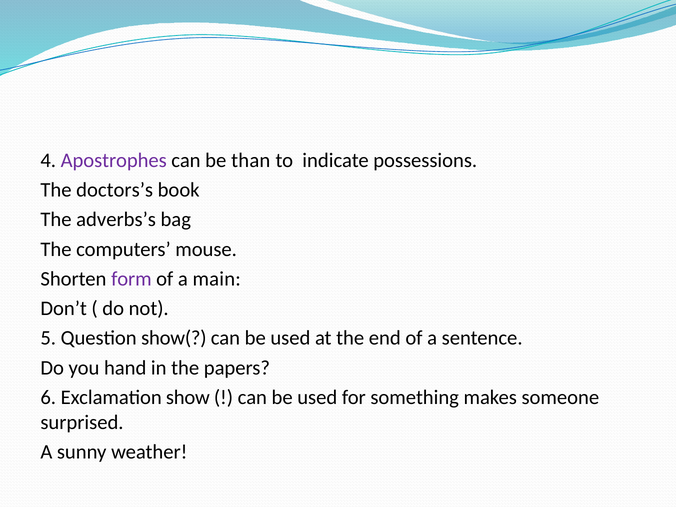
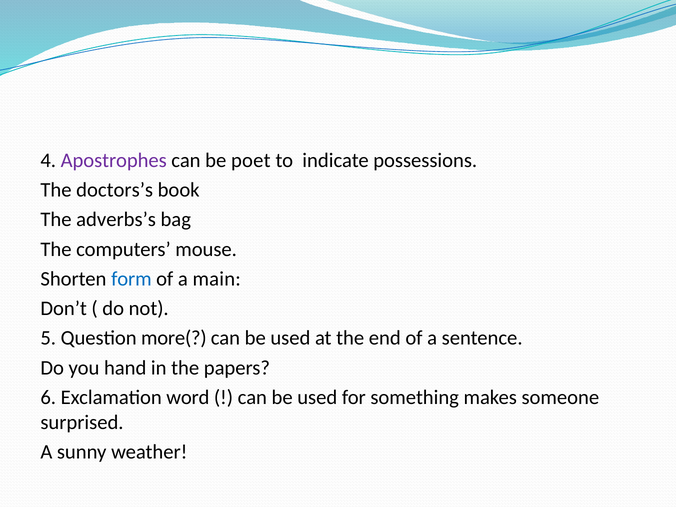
than: than -> poet
form colour: purple -> blue
show(: show( -> more(
show: show -> word
